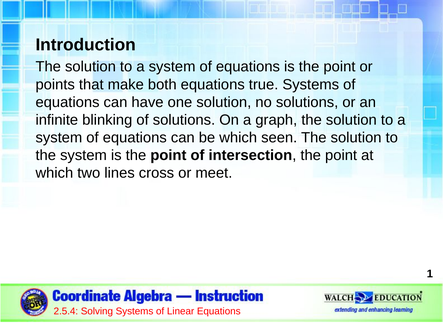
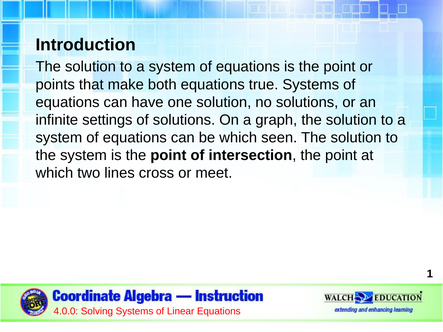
blinking: blinking -> settings
2.5.4: 2.5.4 -> 4.0.0
